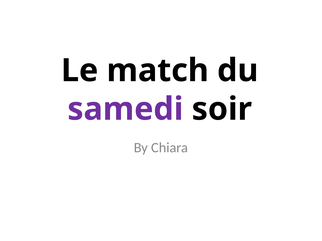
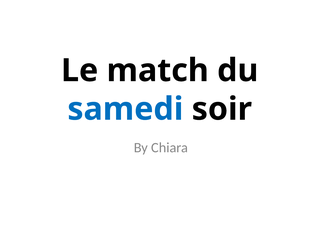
samedi colour: purple -> blue
